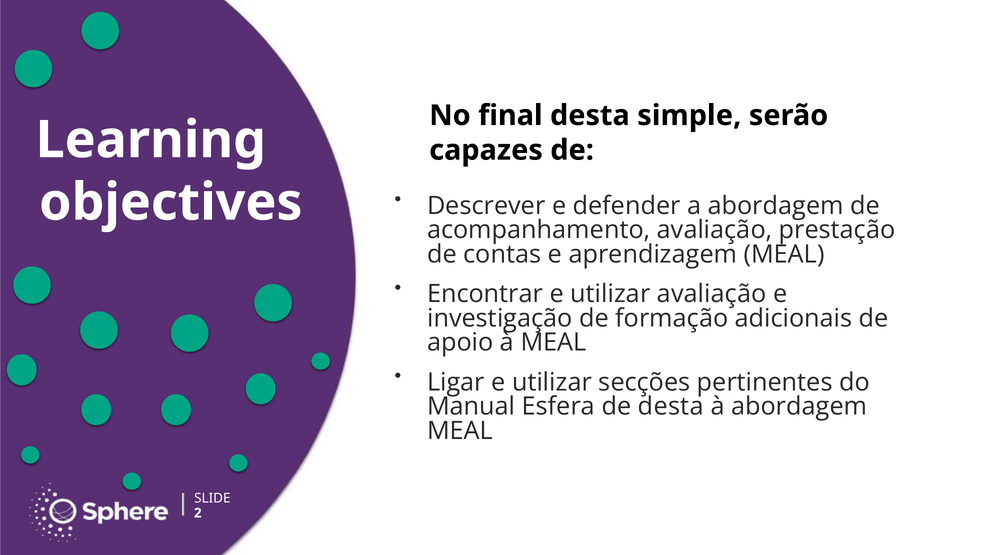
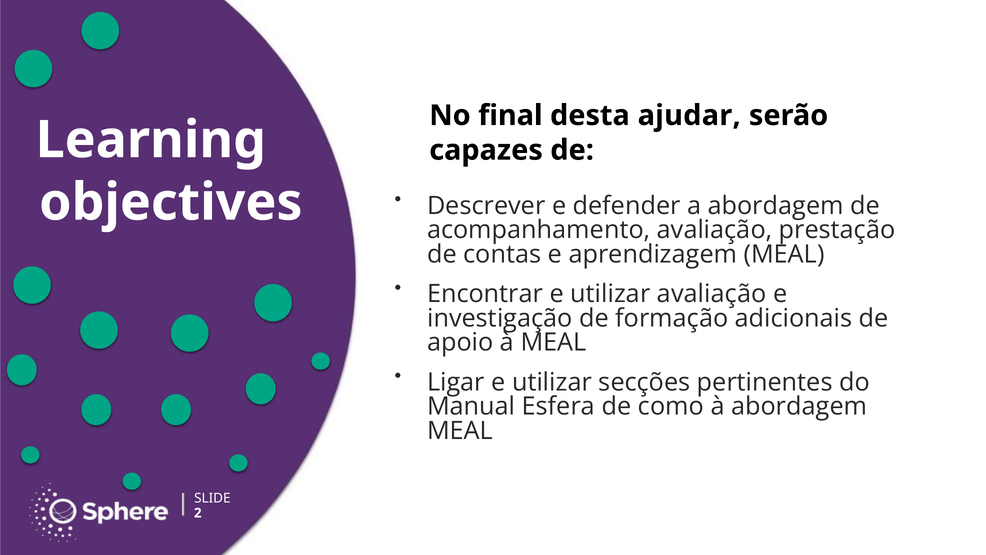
simple: simple -> ajudar
de desta: desta -> como
